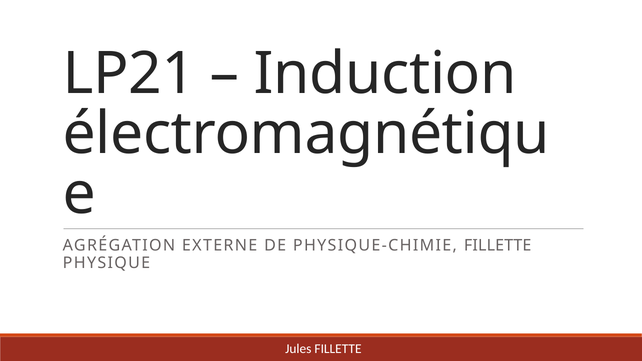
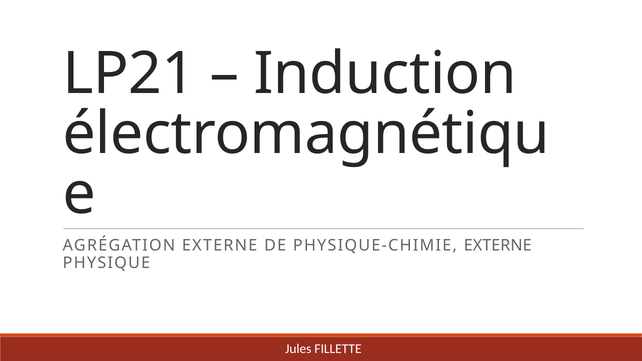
PHYSIQUE-CHIMIE FILLETTE: FILLETTE -> EXTERNE
